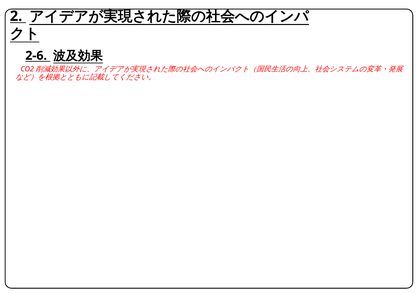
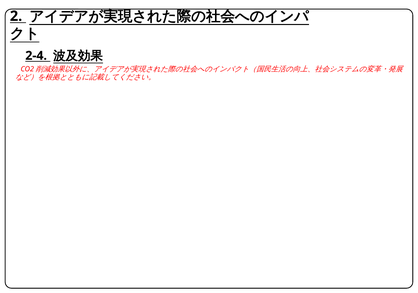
2-6: 2-6 -> 2-4
